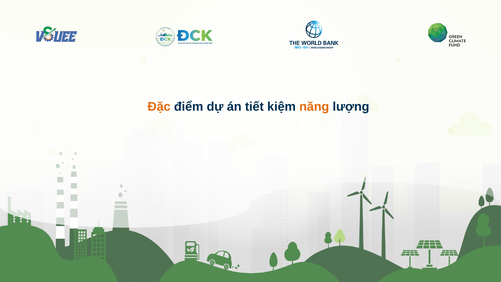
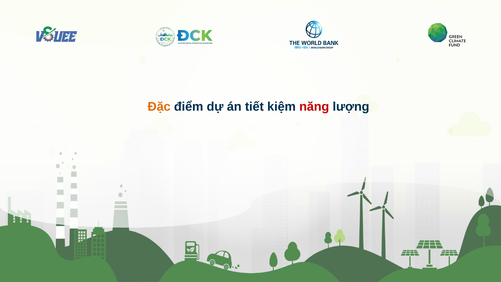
năng colour: orange -> red
